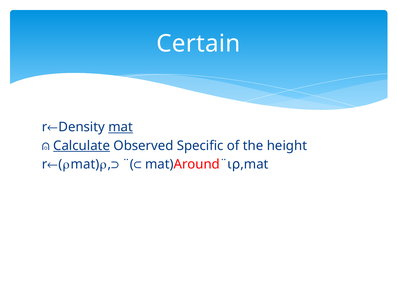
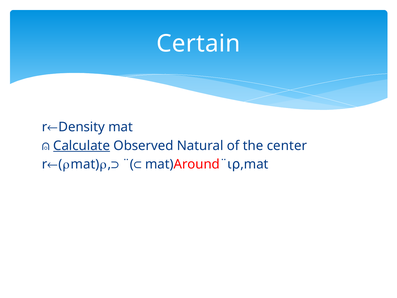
mat at (121, 127) underline: present -> none
Specific: Specific -> Natural
height: height -> center
